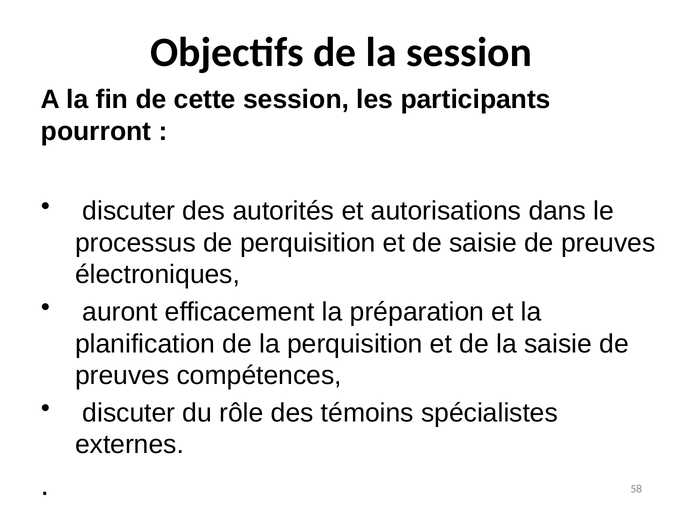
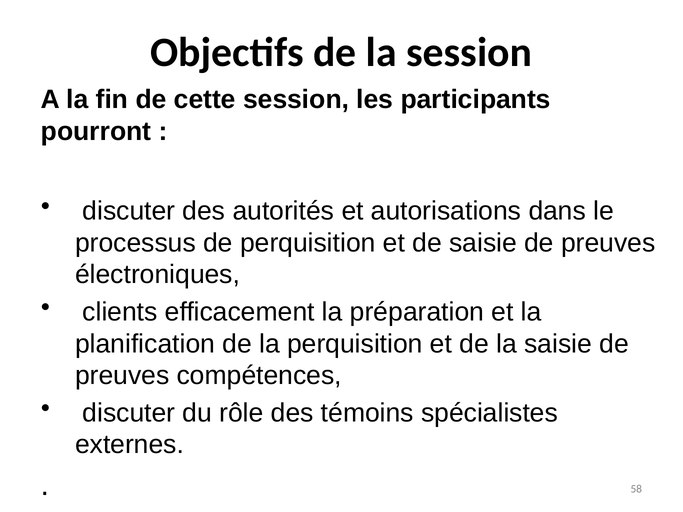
auront: auront -> clients
